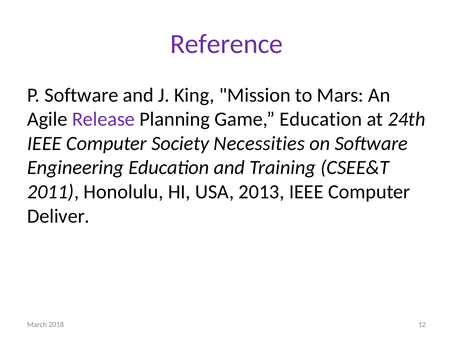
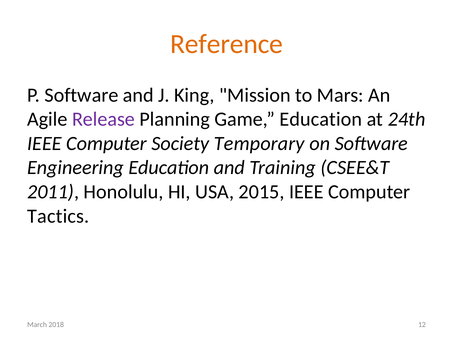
Reference colour: purple -> orange
Necessities: Necessities -> Temporary
2013: 2013 -> 2015
Deliver: Deliver -> Tactics
